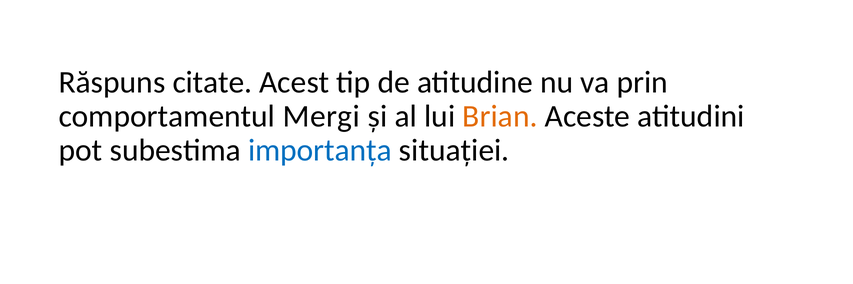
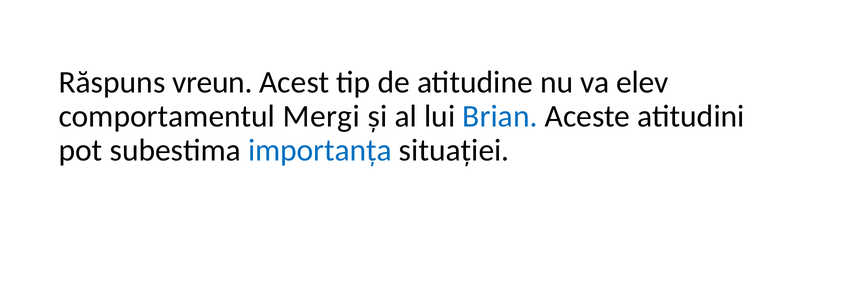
citate: citate -> vreun
prin: prin -> elev
Brian colour: orange -> blue
